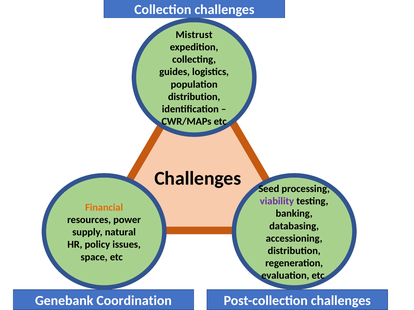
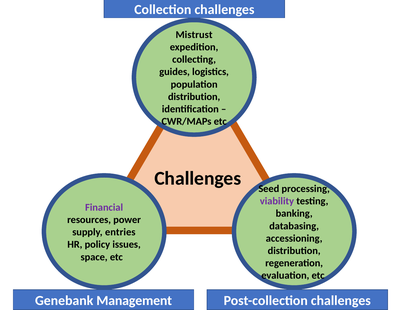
Financial colour: orange -> purple
natural: natural -> entries
Coordination: Coordination -> Management
